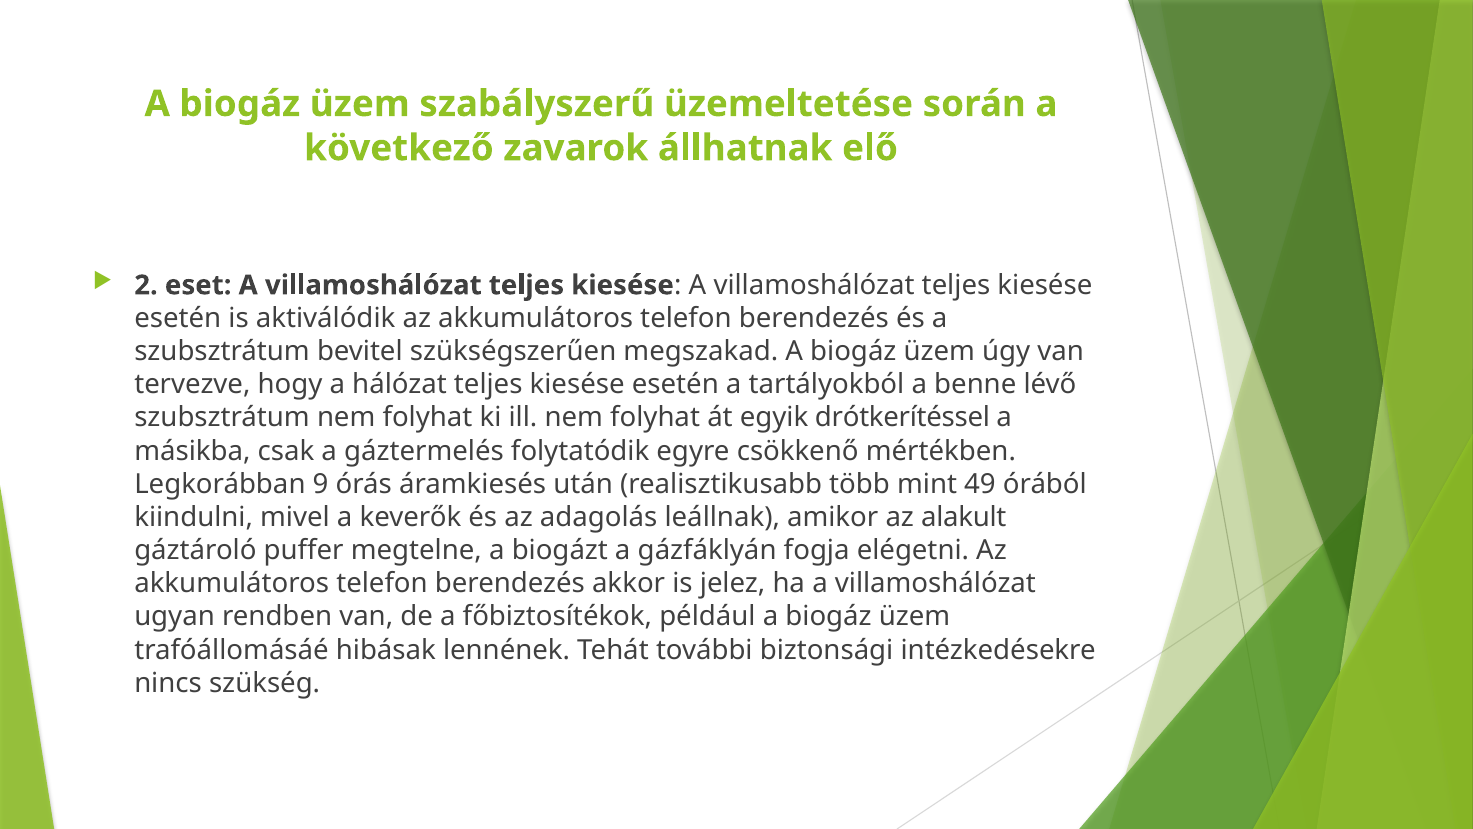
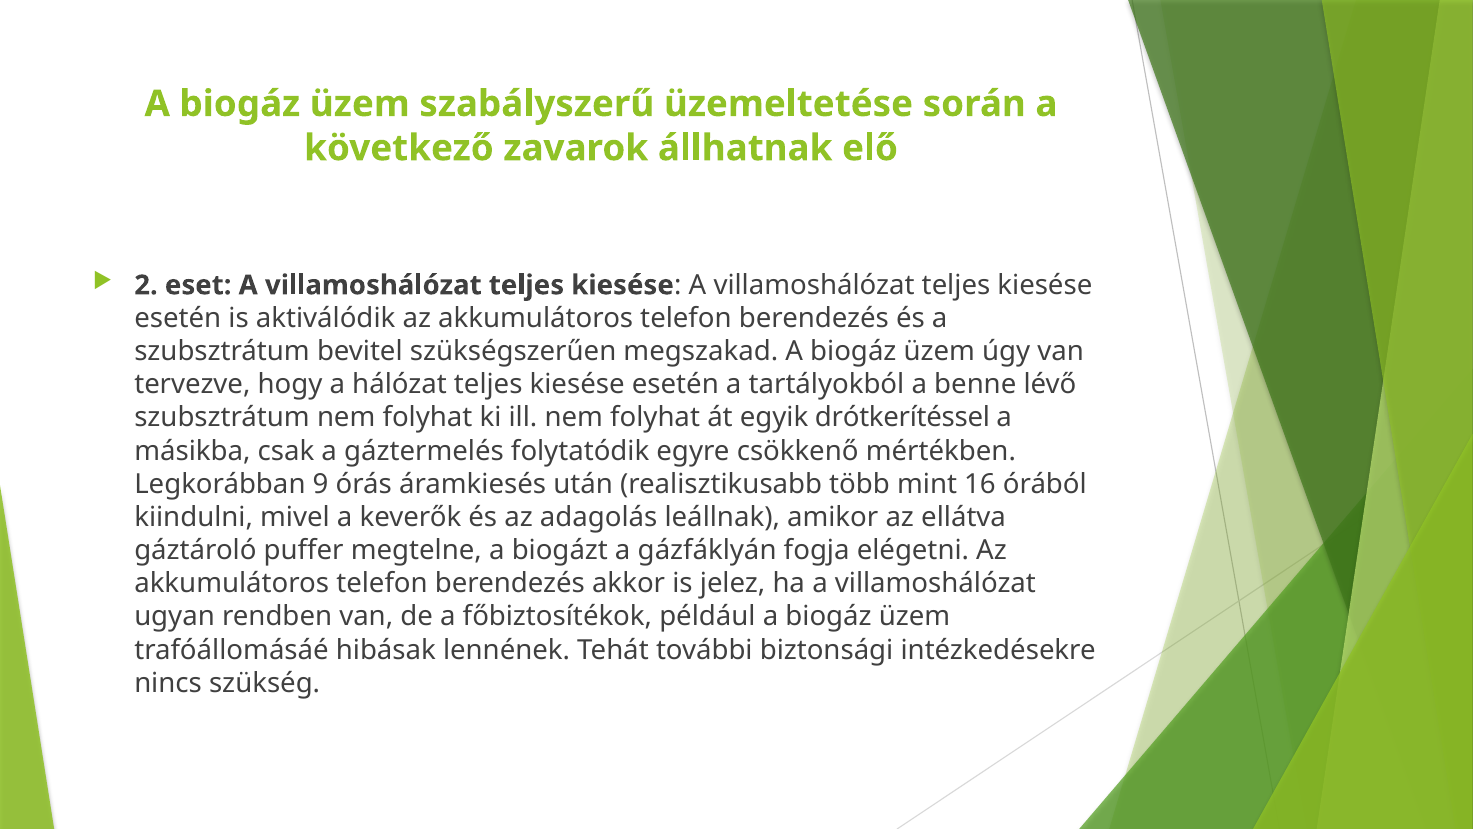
49: 49 -> 16
alakult: alakult -> ellátva
